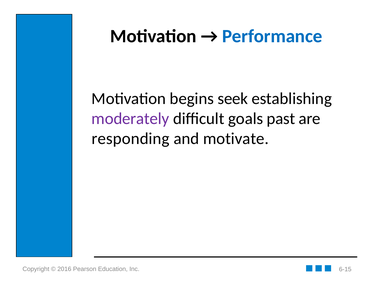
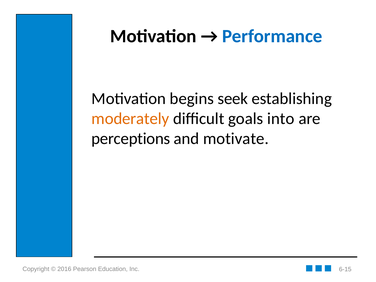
moderately colour: purple -> orange
past: past -> into
responding: responding -> perceptions
